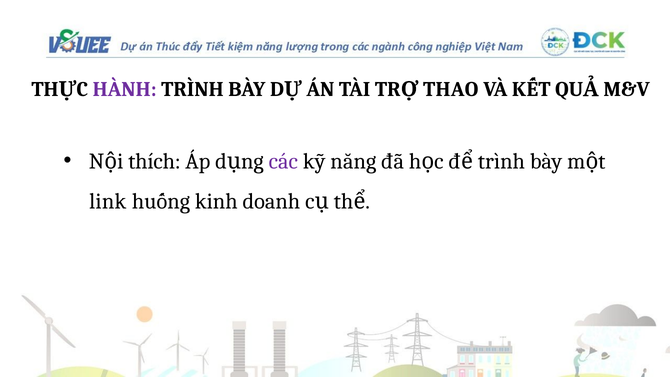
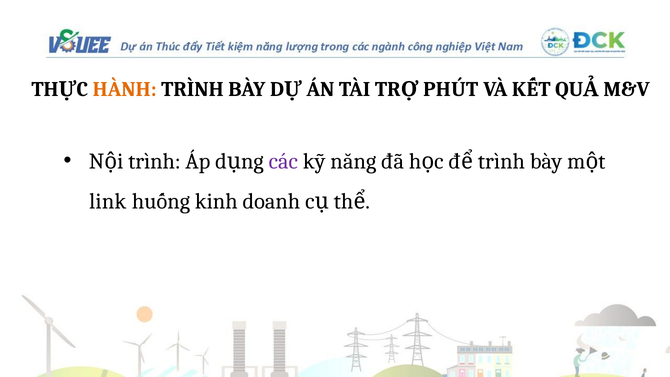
HÀNH colour: purple -> orange
THAO: THAO -> PHÚT
thích at (154, 161): thích -> trình
